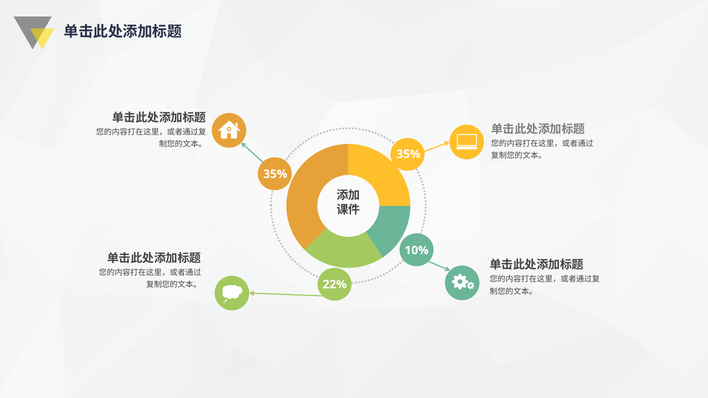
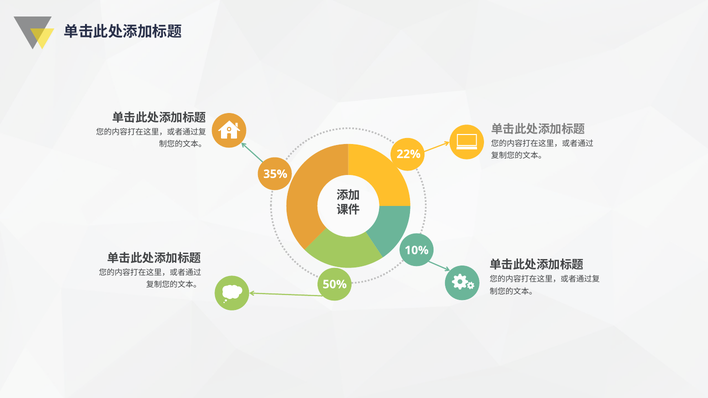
35% at (409, 154): 35% -> 22%
22%: 22% -> 50%
